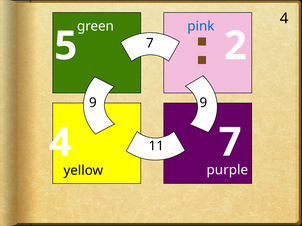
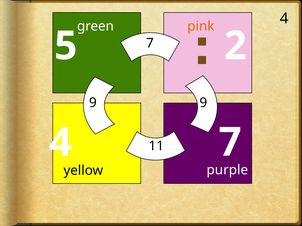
pink colour: blue -> orange
